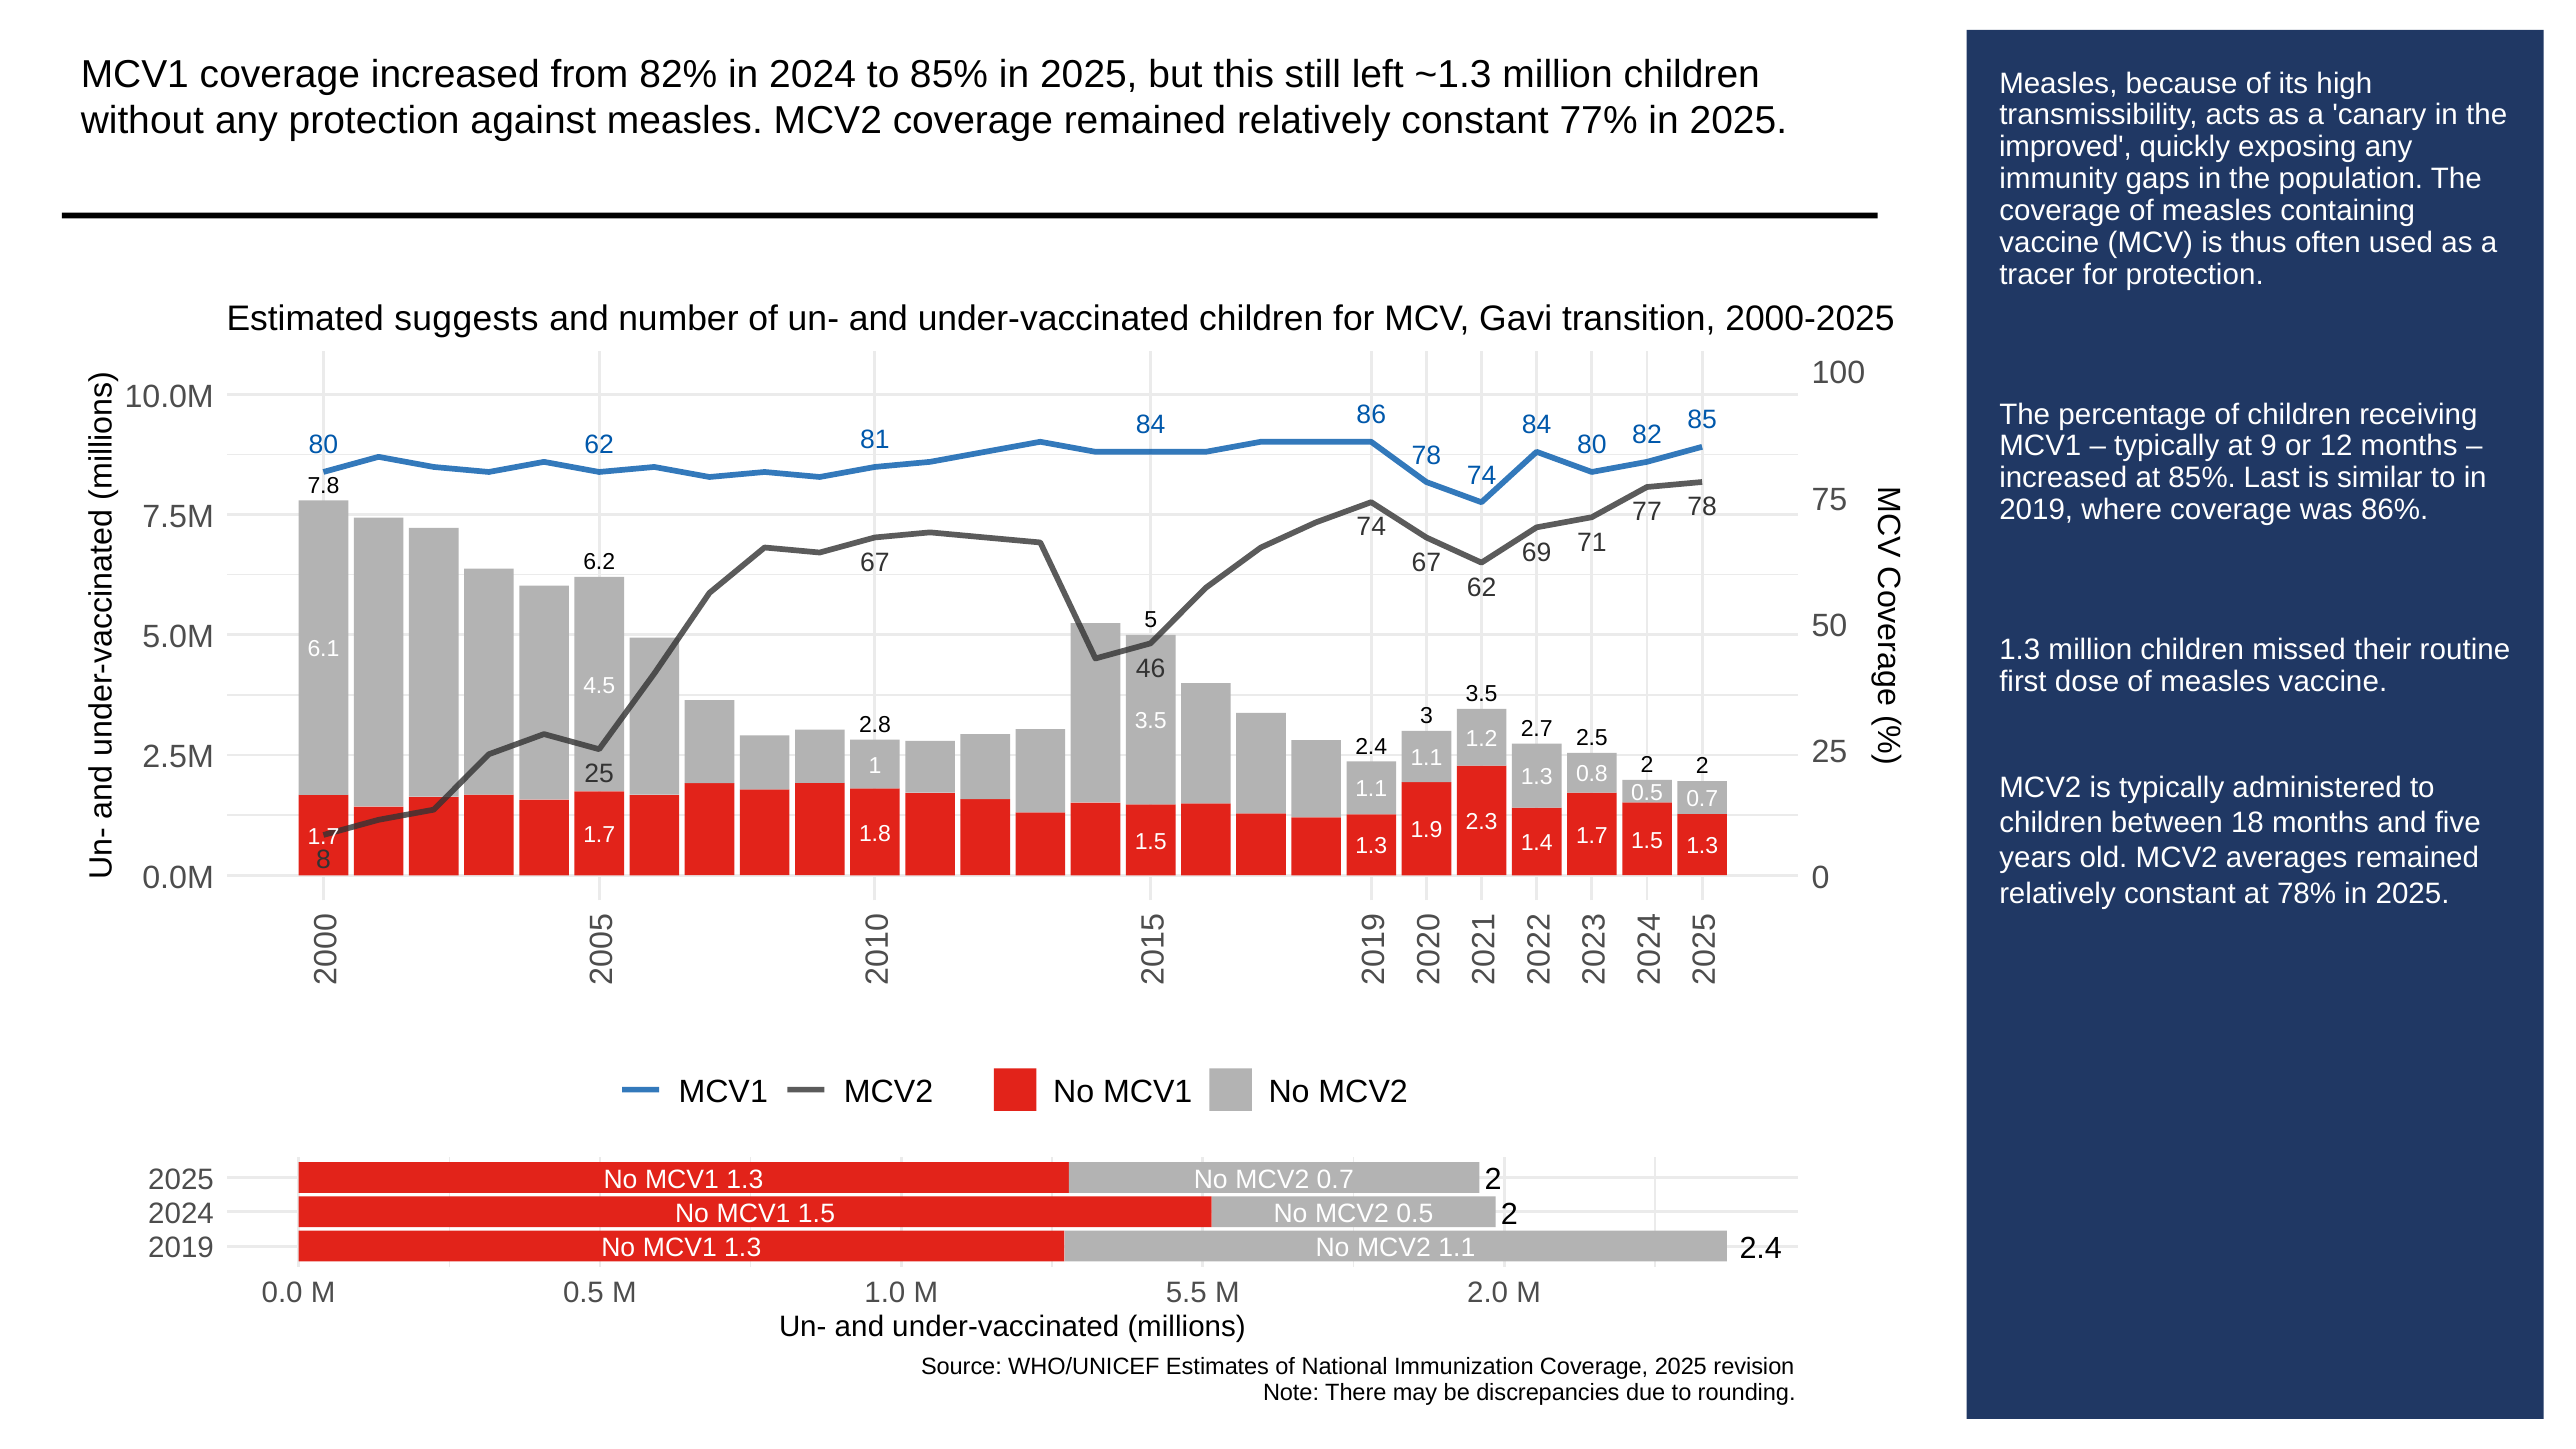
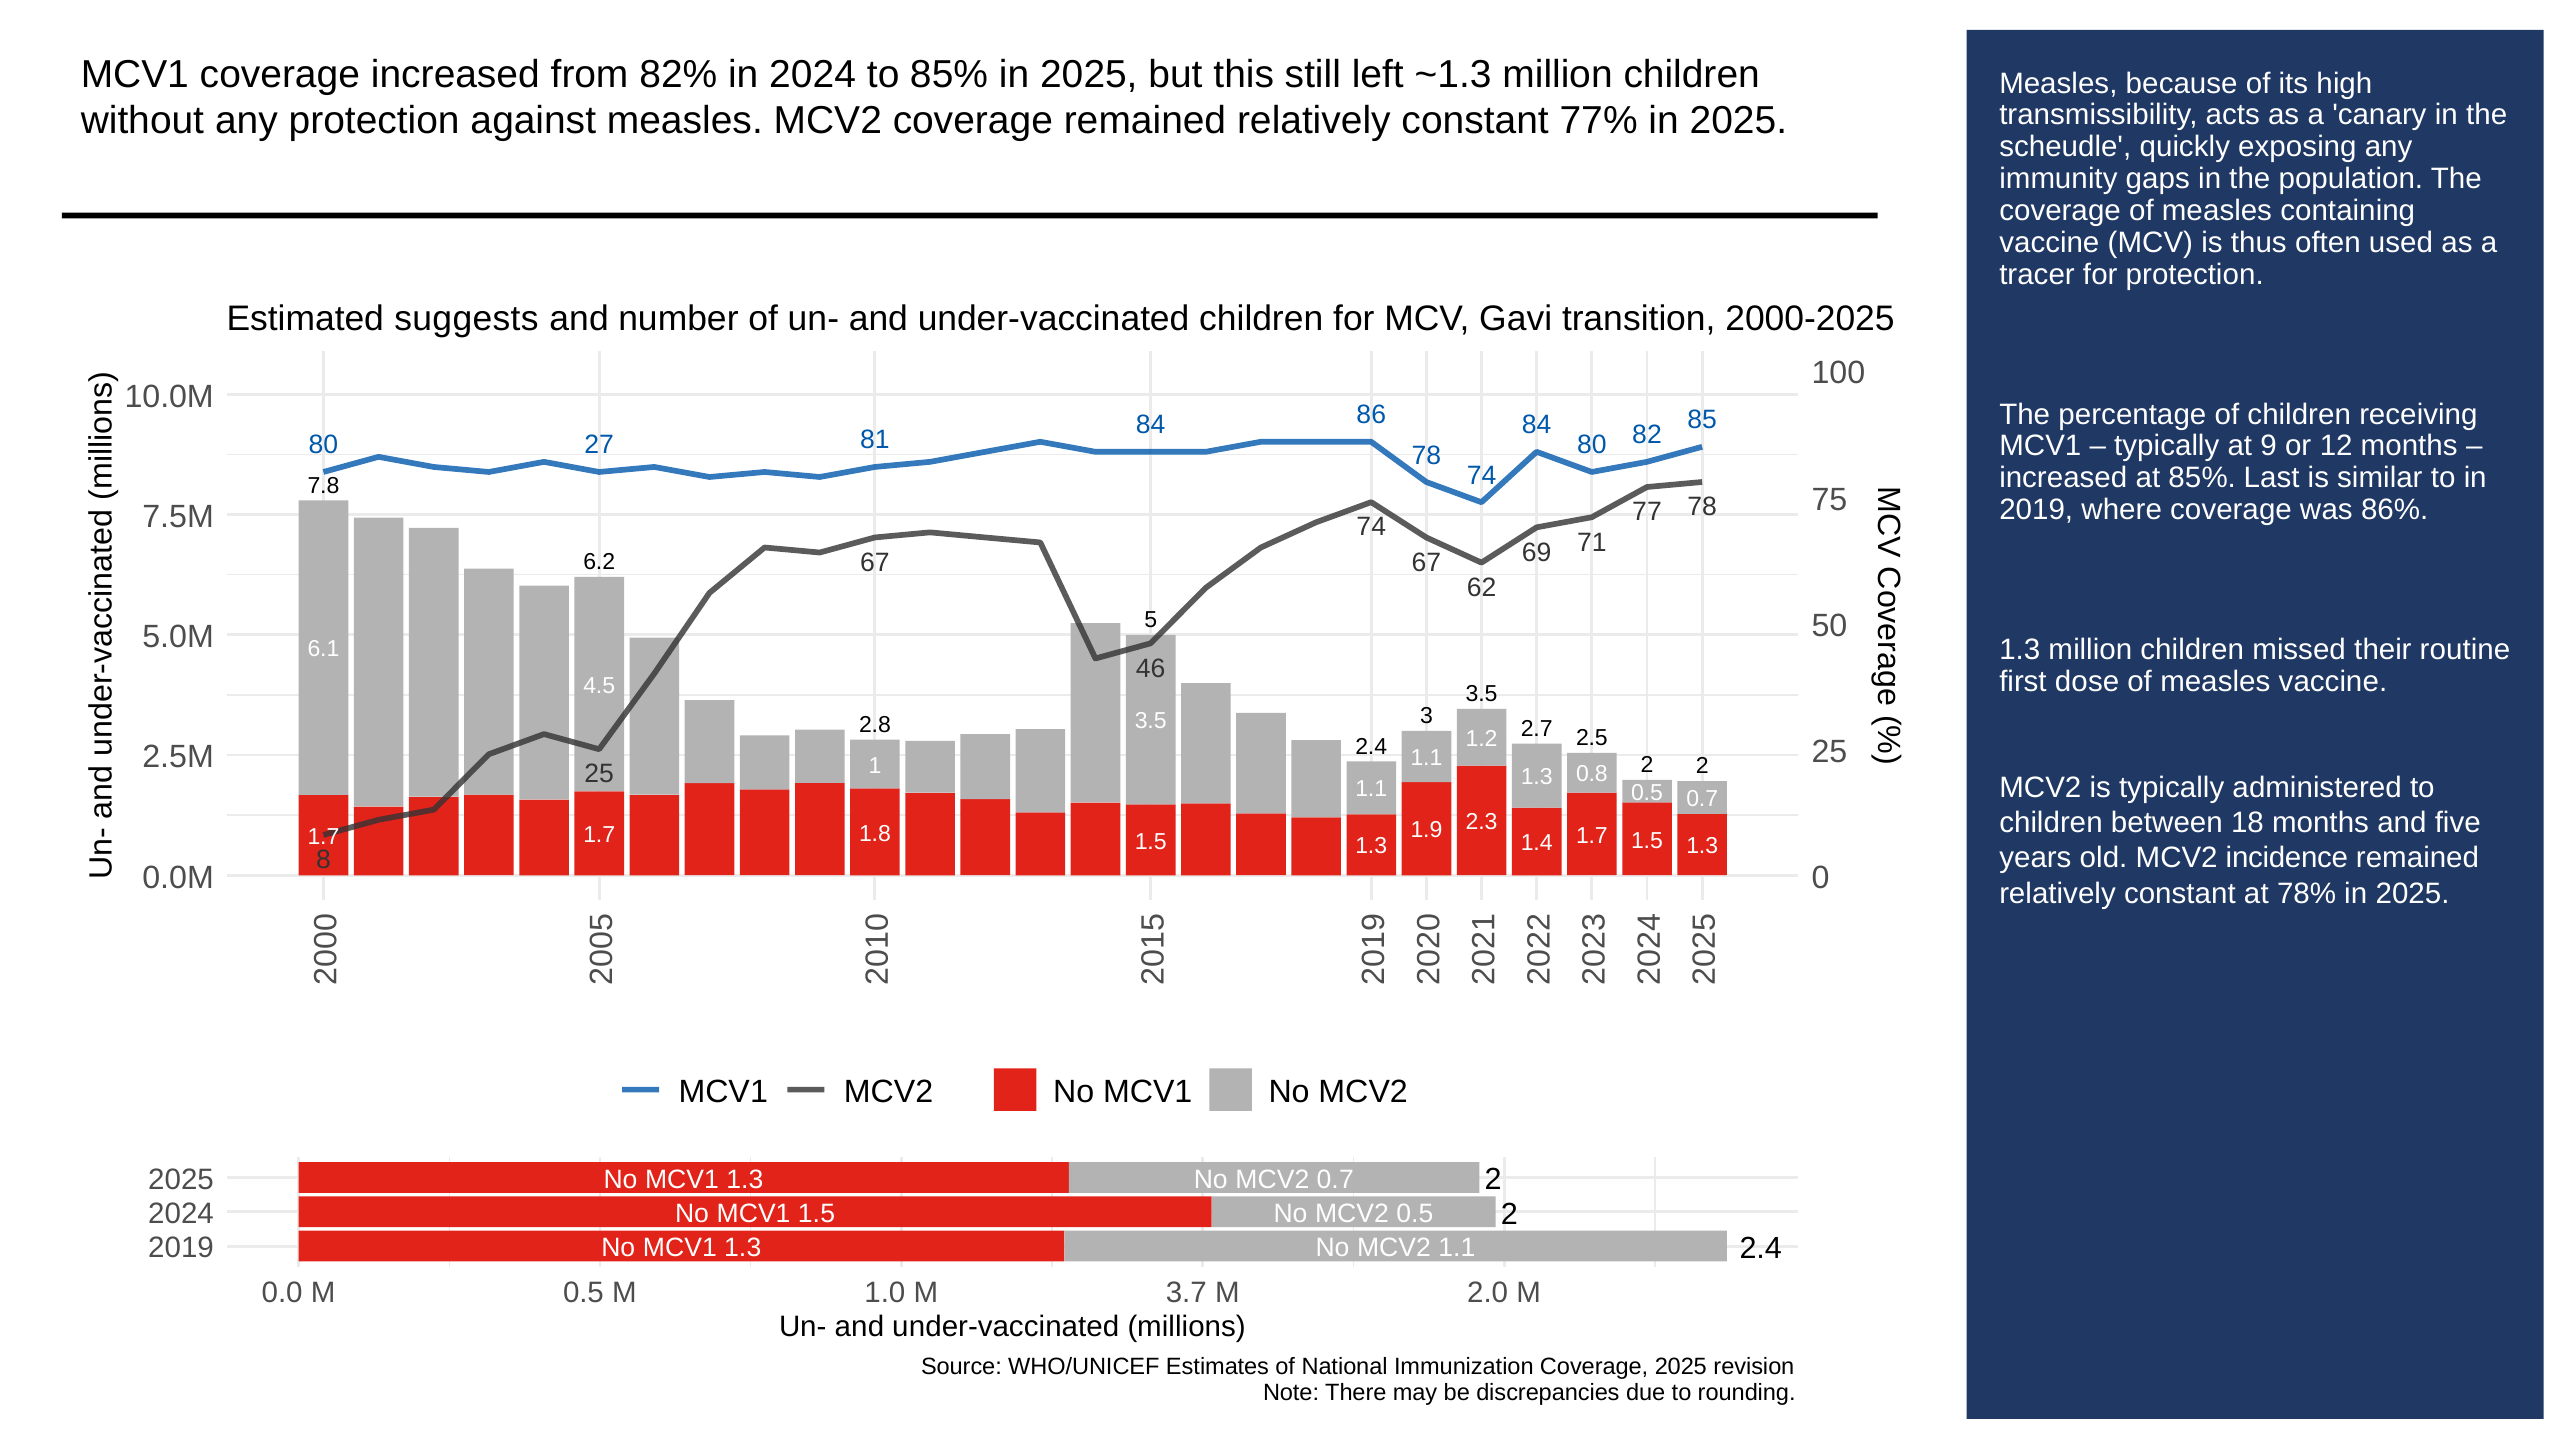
improved: improved -> scheudle
80 62: 62 -> 27
averages: averages -> incidence
5.5: 5.5 -> 3.7
